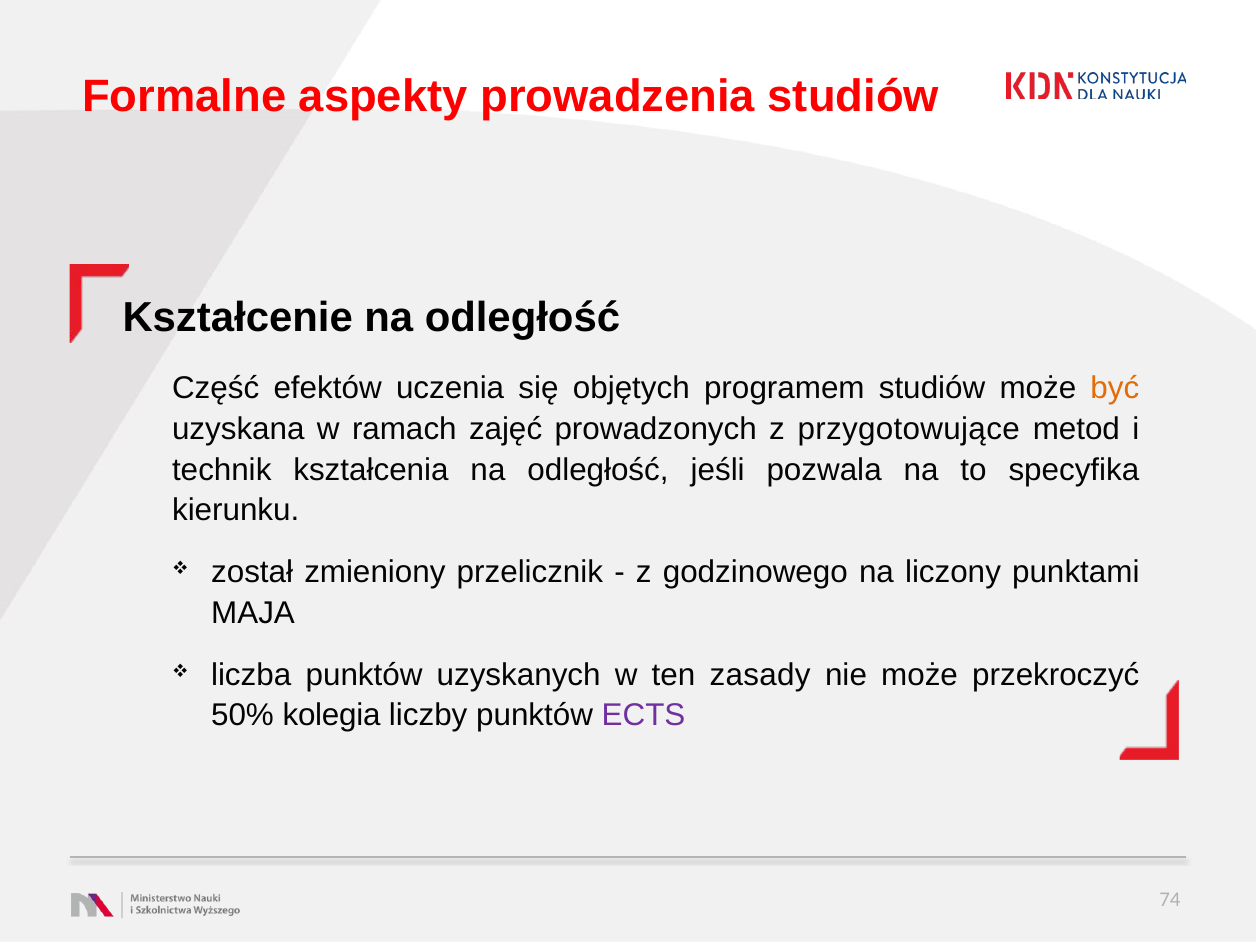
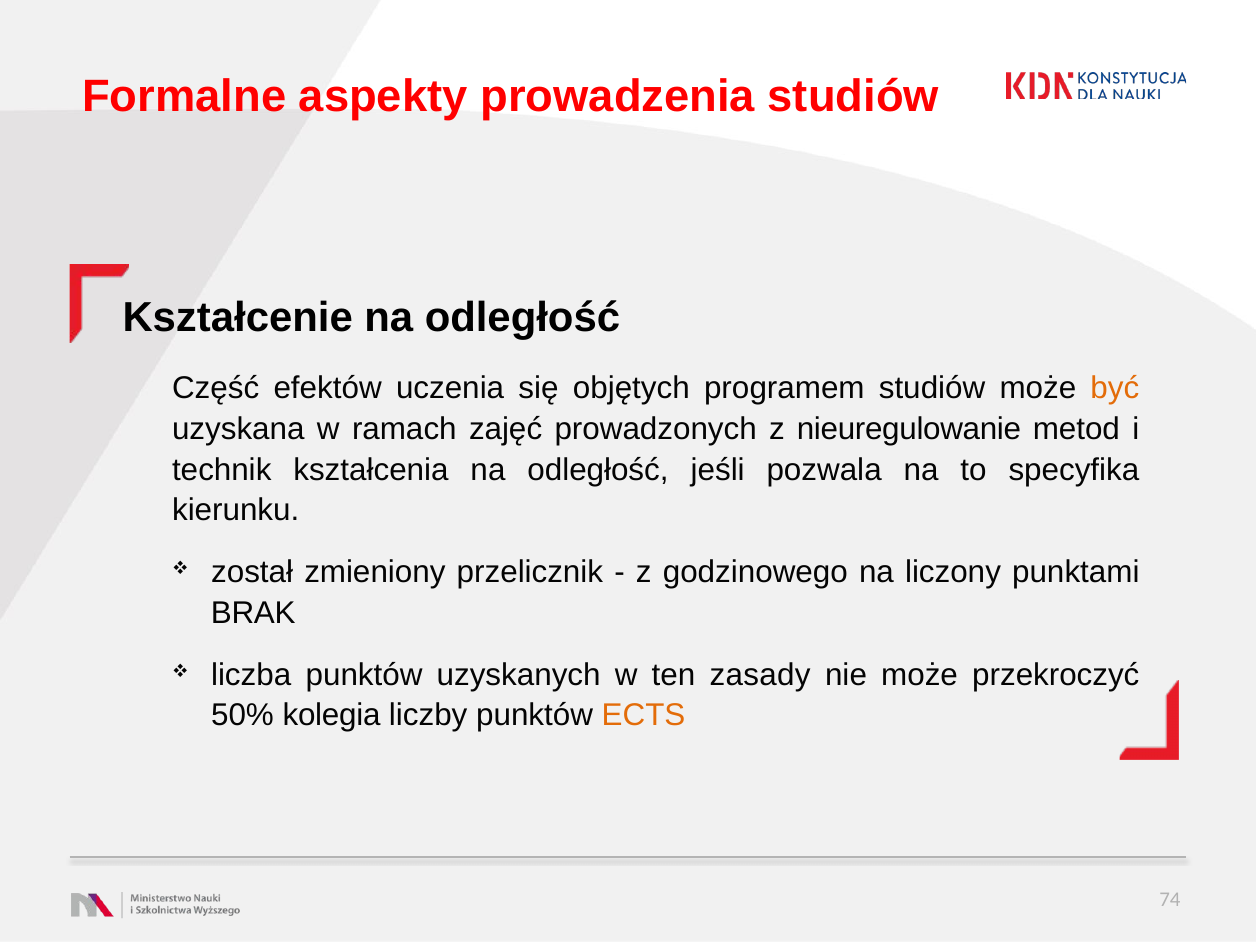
przygotowujące: przygotowujące -> nieuregulowanie
MAJA: MAJA -> BRAK
ECTS colour: purple -> orange
